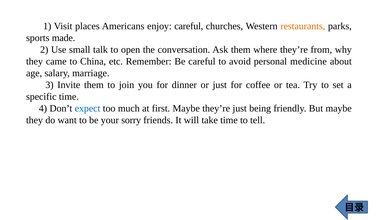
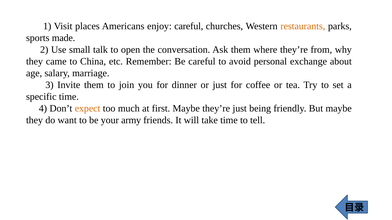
medicine: medicine -> exchange
expect colour: blue -> orange
sorry: sorry -> army
